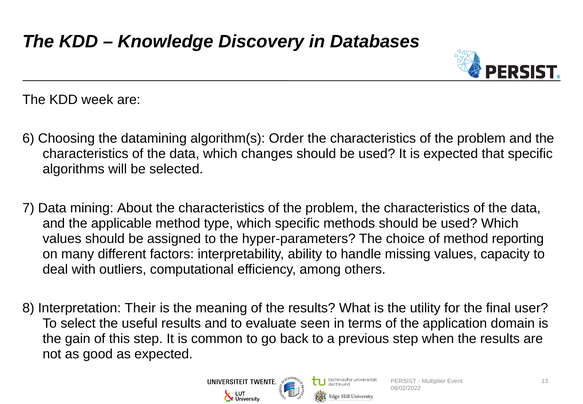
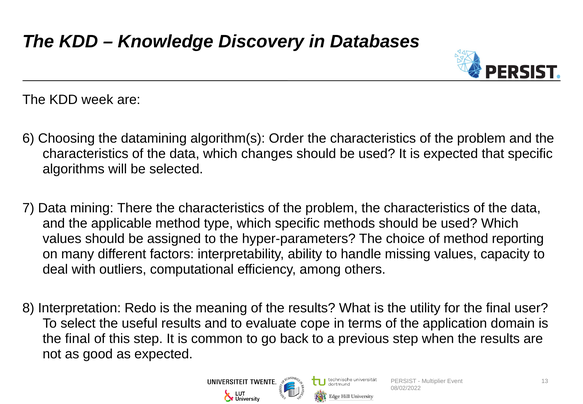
About: About -> There
Their: Their -> Redo
seen: seen -> cope
gain at (78, 339): gain -> final
